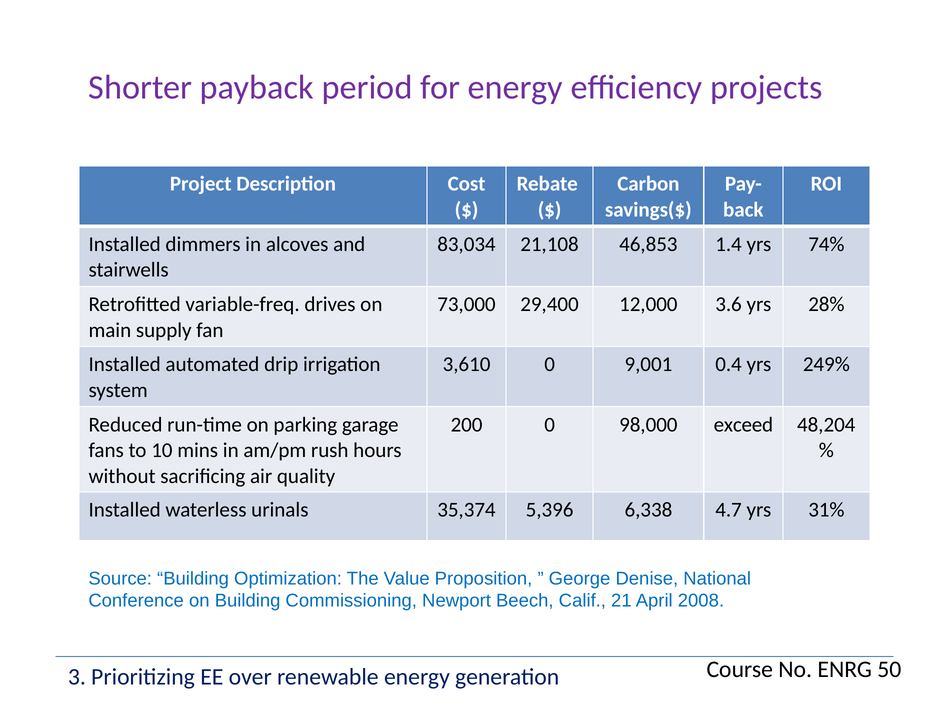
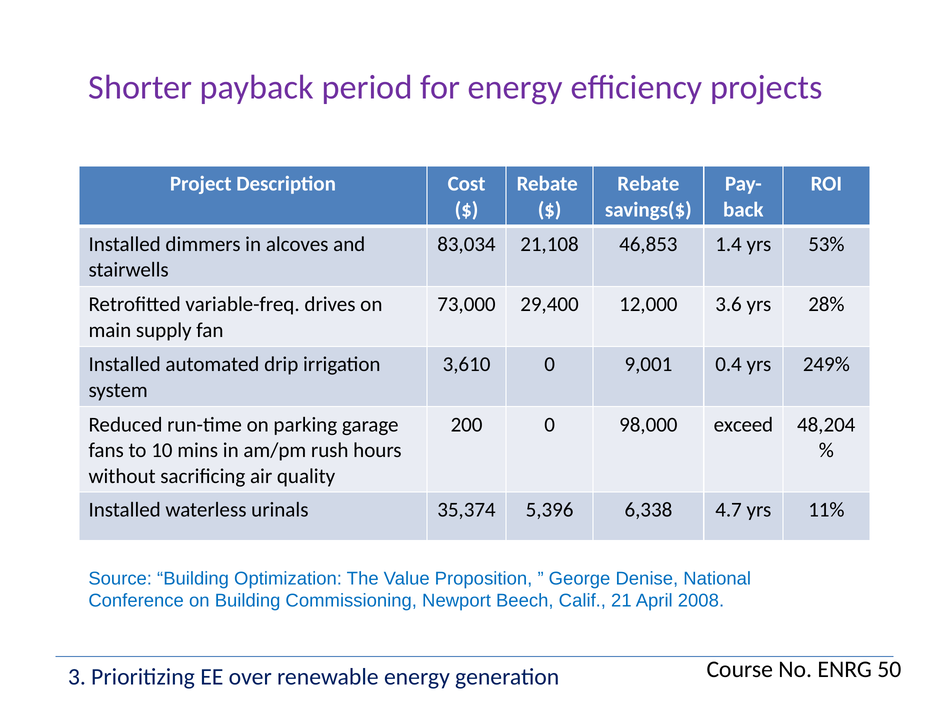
Carbon at (648, 184): Carbon -> Rebate
74%: 74% -> 53%
31%: 31% -> 11%
